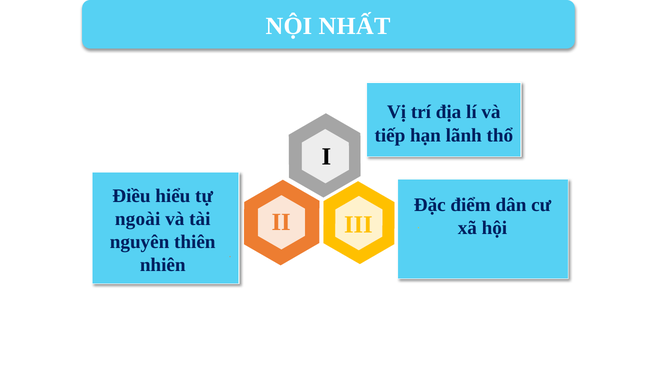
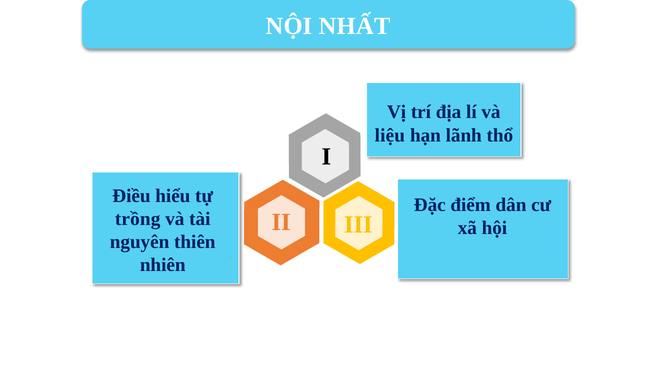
tiếp: tiếp -> liệu
ngoài: ngoài -> trồng
